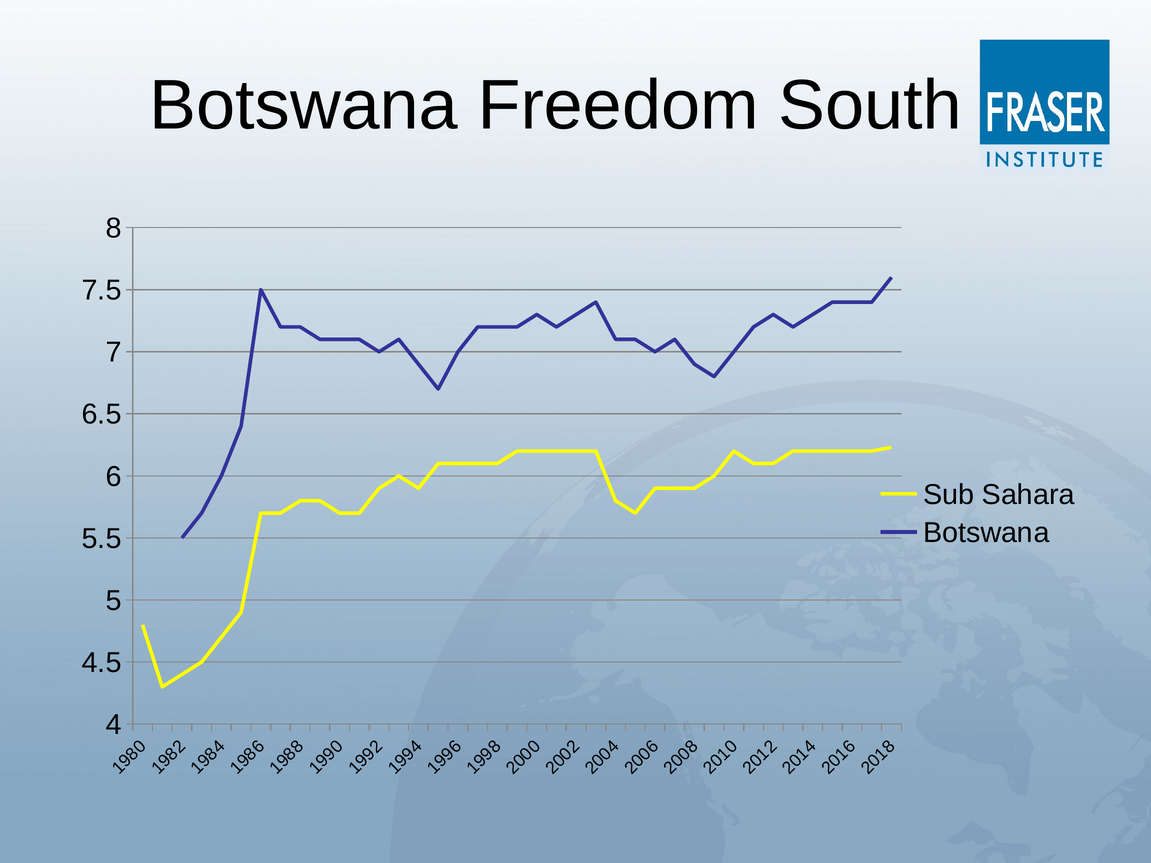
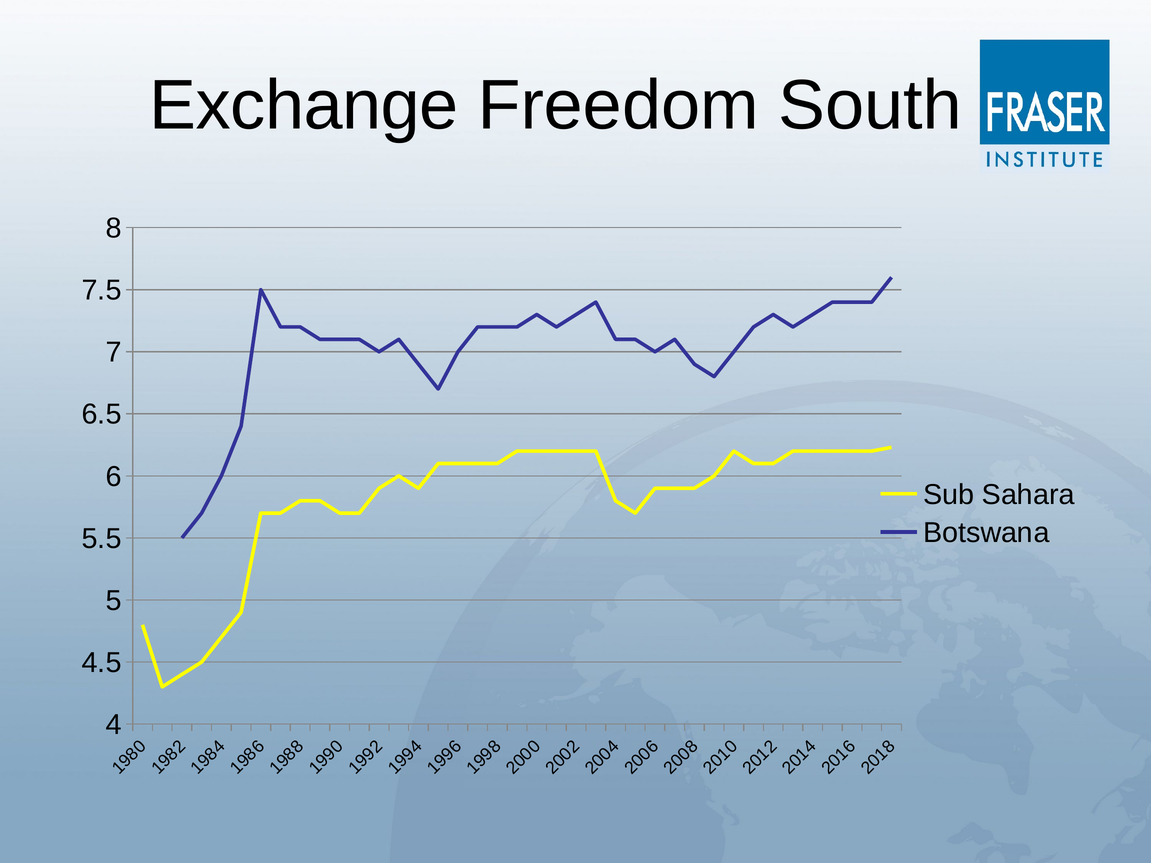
Botswana at (304, 106): Botswana -> Exchange
